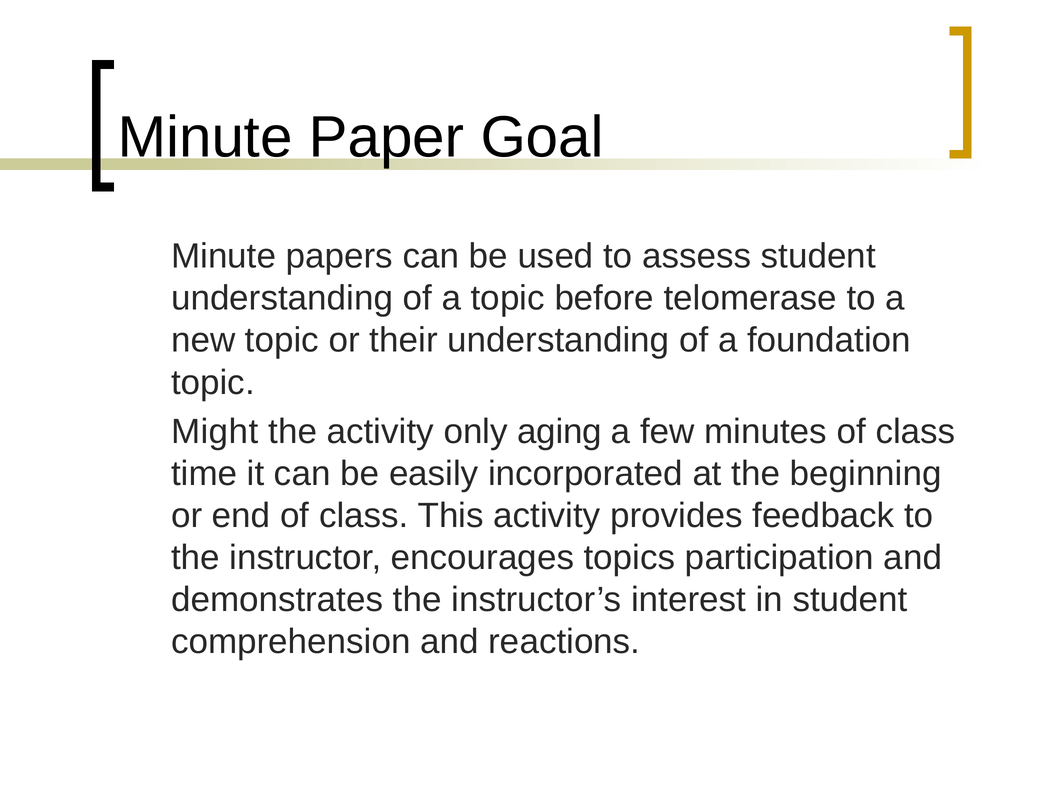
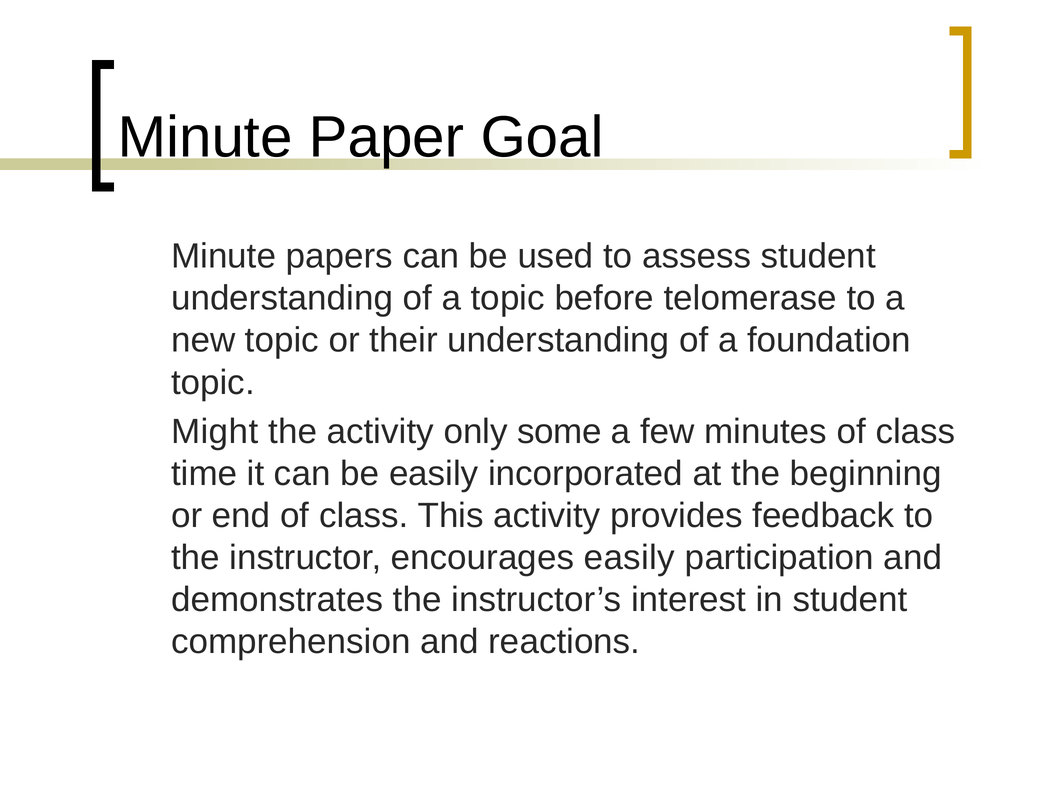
aging: aging -> some
encourages topics: topics -> easily
